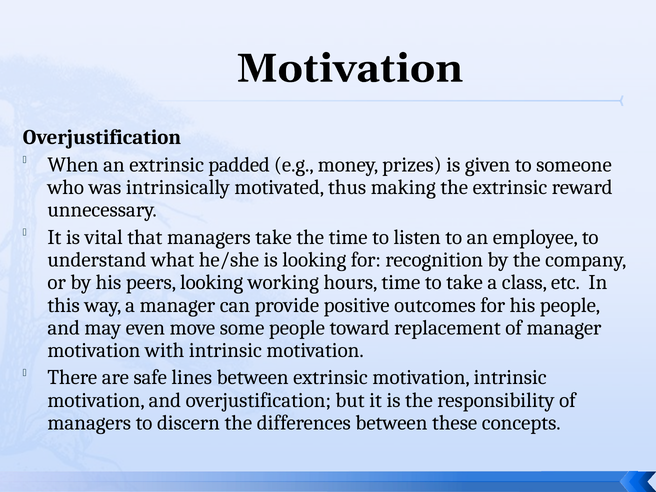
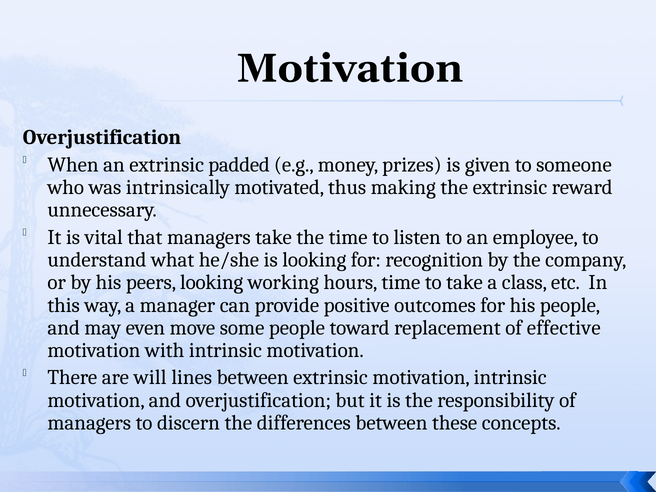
of manager: manager -> effective
safe: safe -> will
